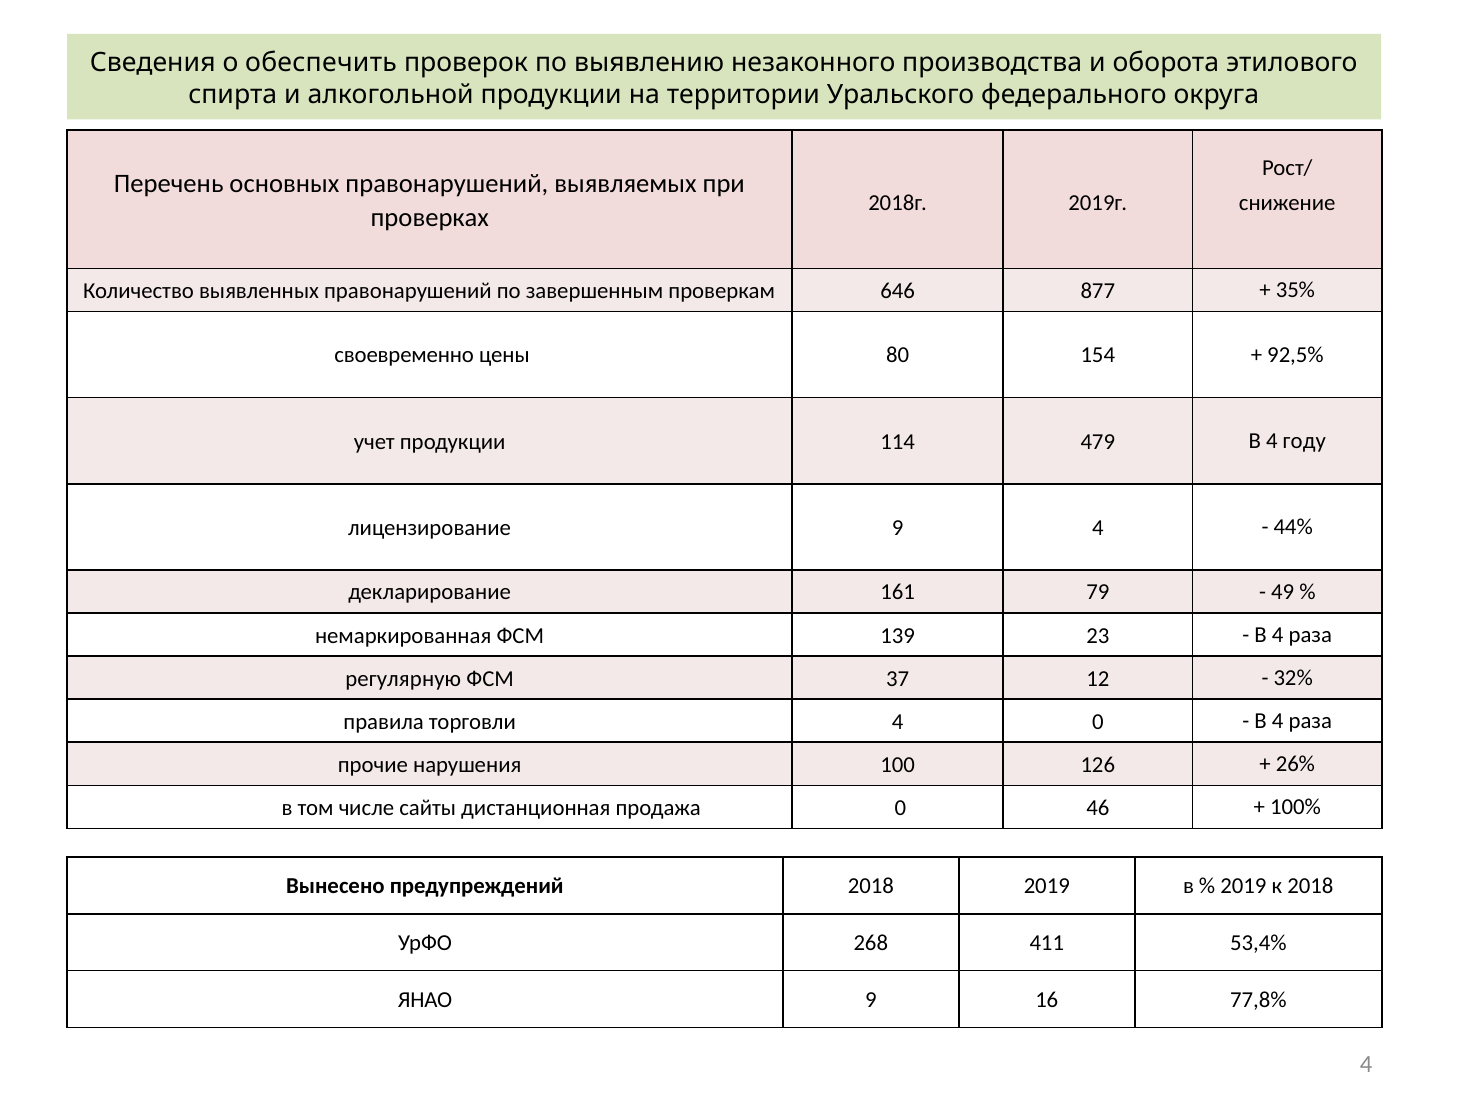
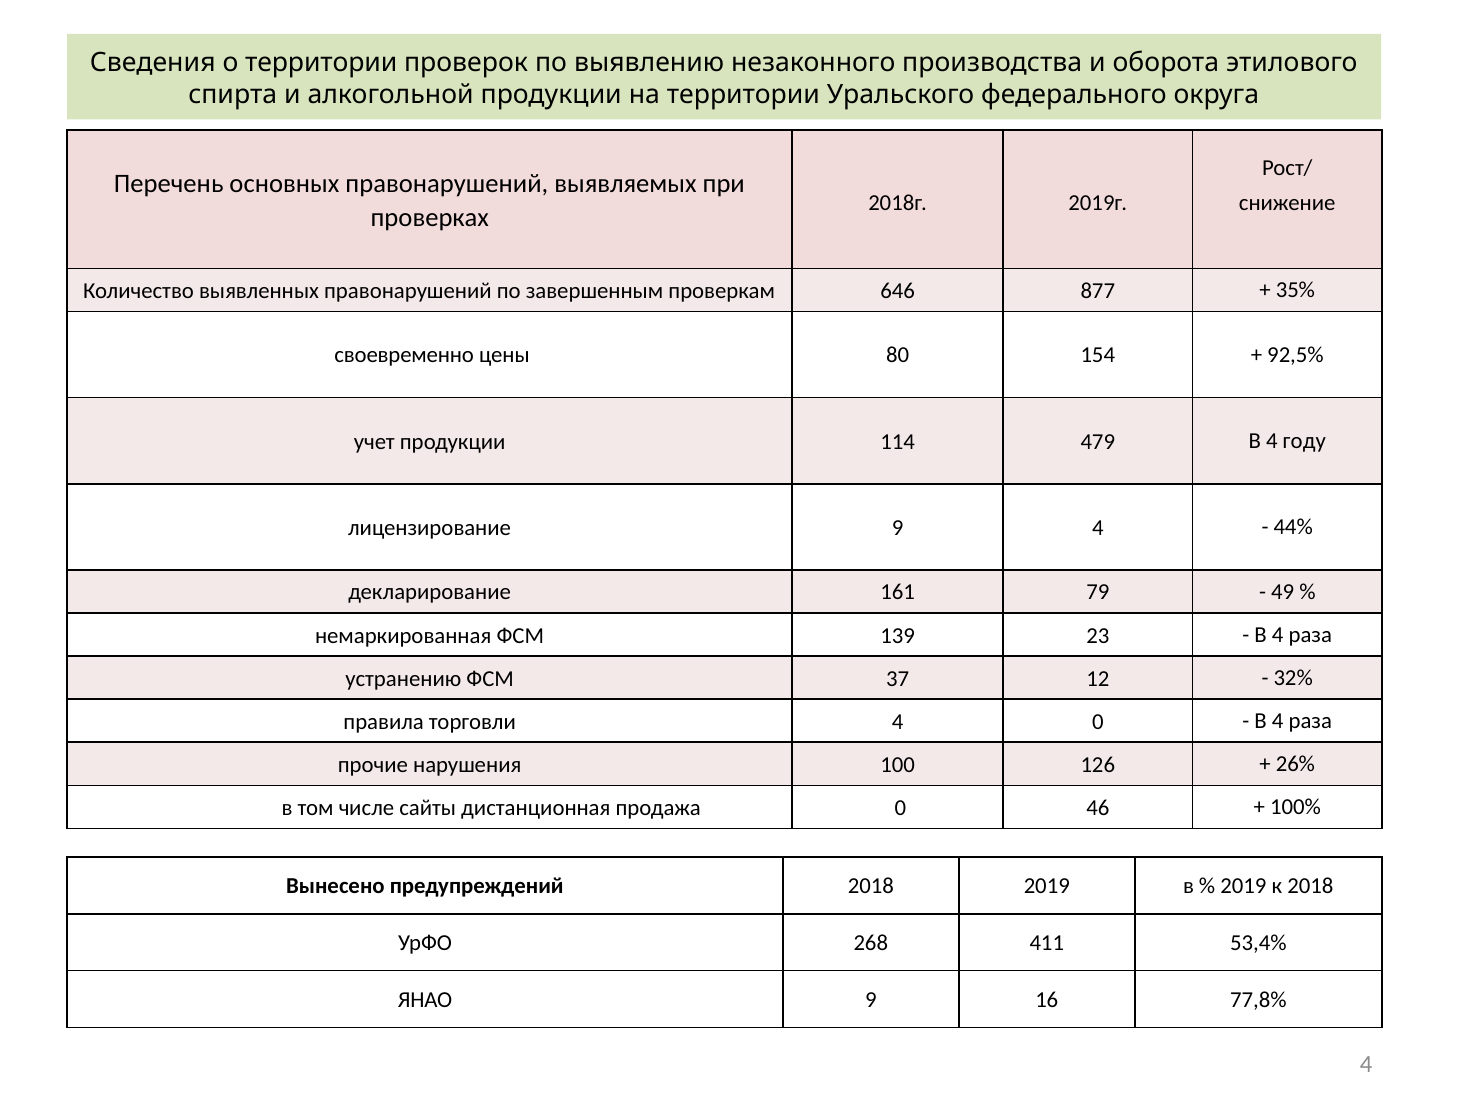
о обеспечить: обеспечить -> территории
регулярную: регулярную -> устранению
